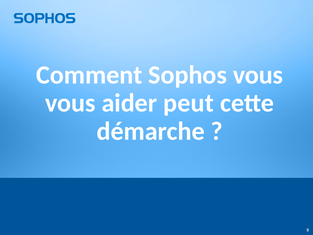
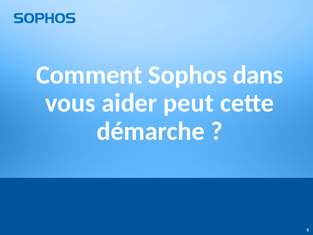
Sophos vous: vous -> dans
